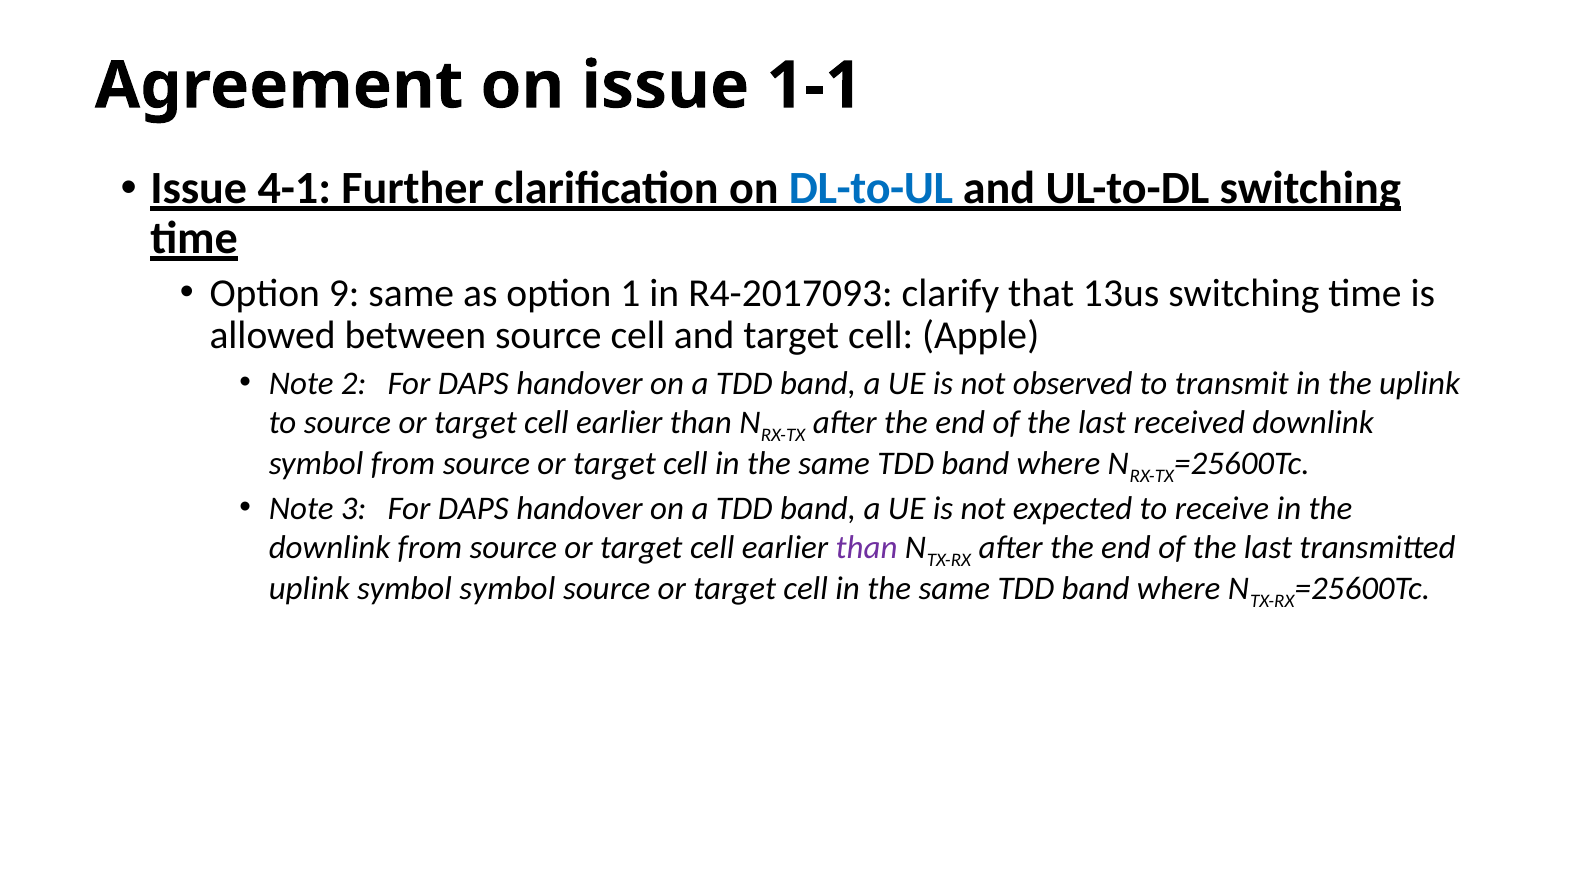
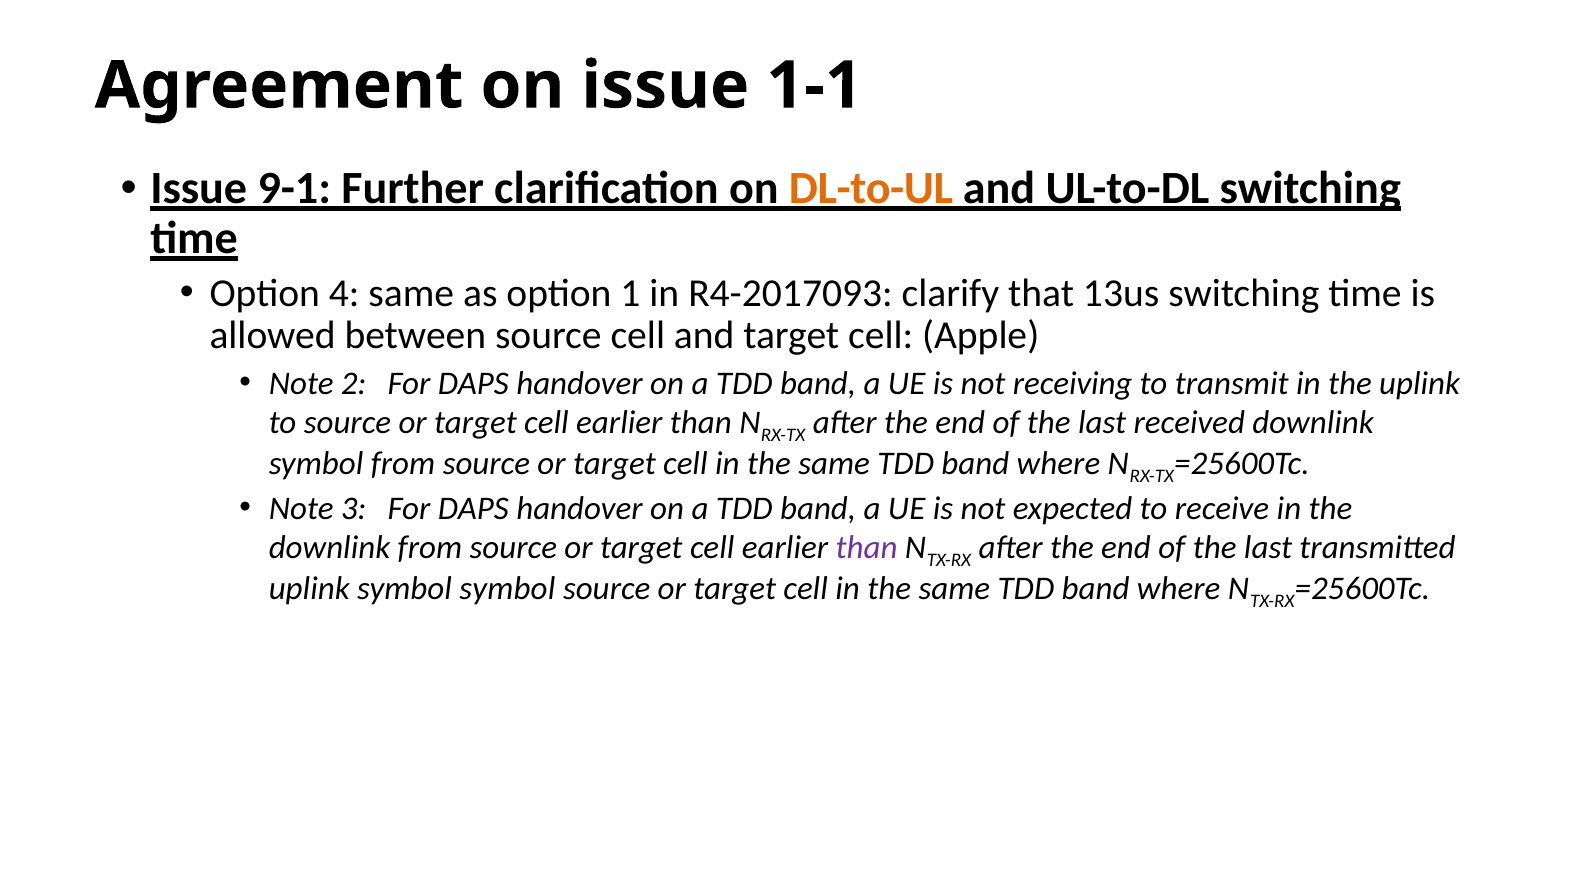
4-1: 4-1 -> 9-1
DL-to-UL colour: blue -> orange
9: 9 -> 4
observed: observed -> receiving
